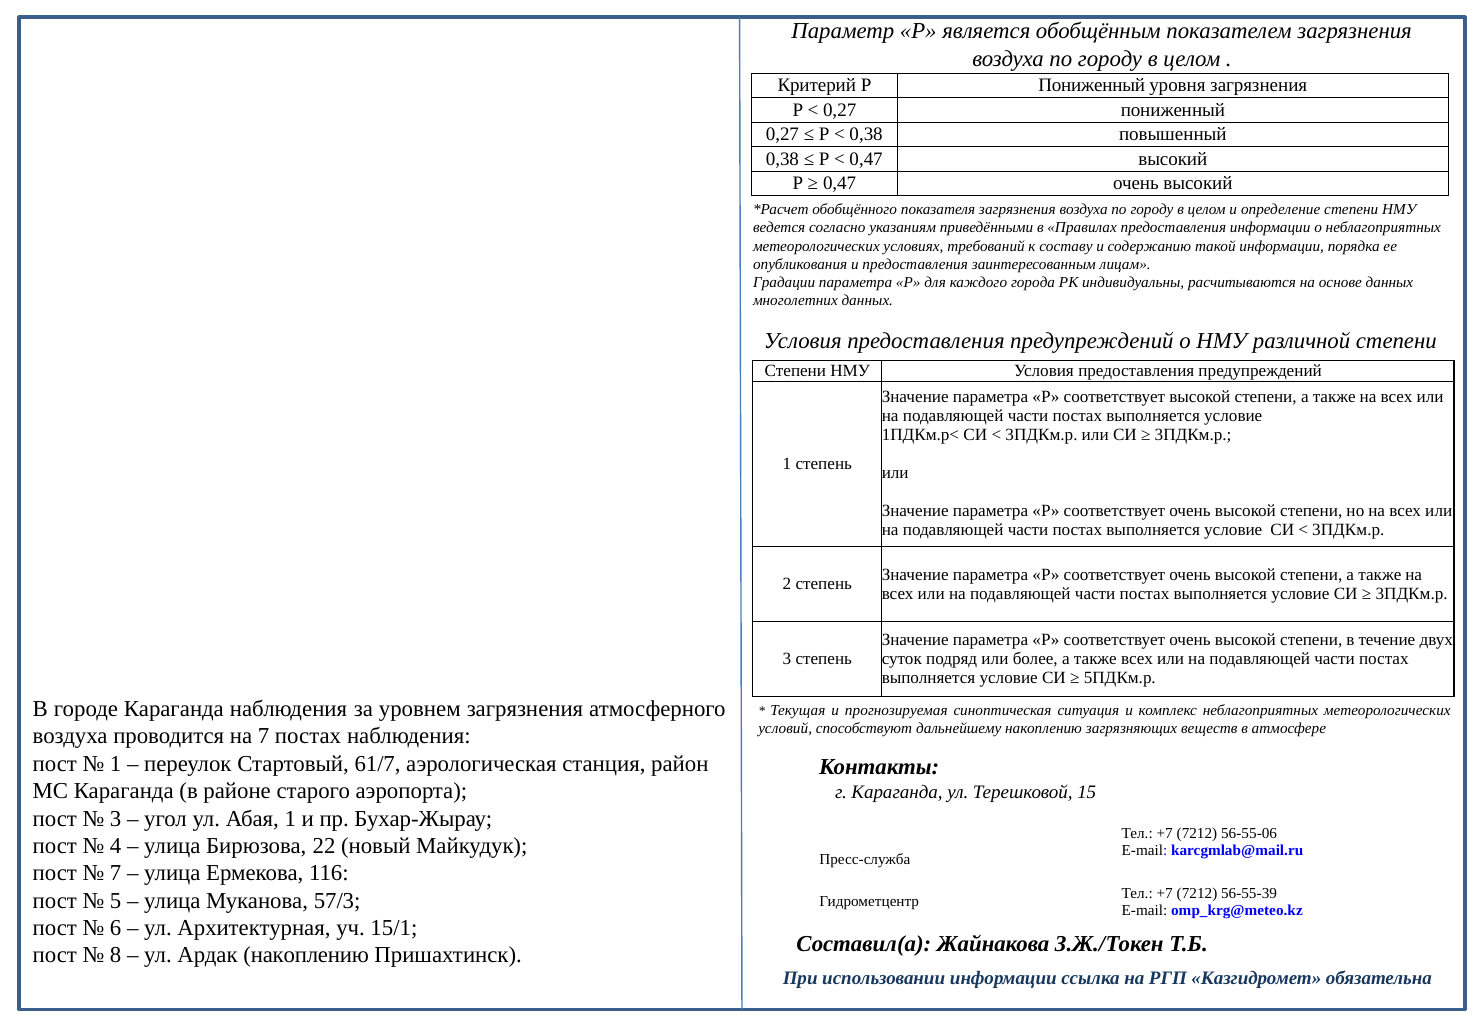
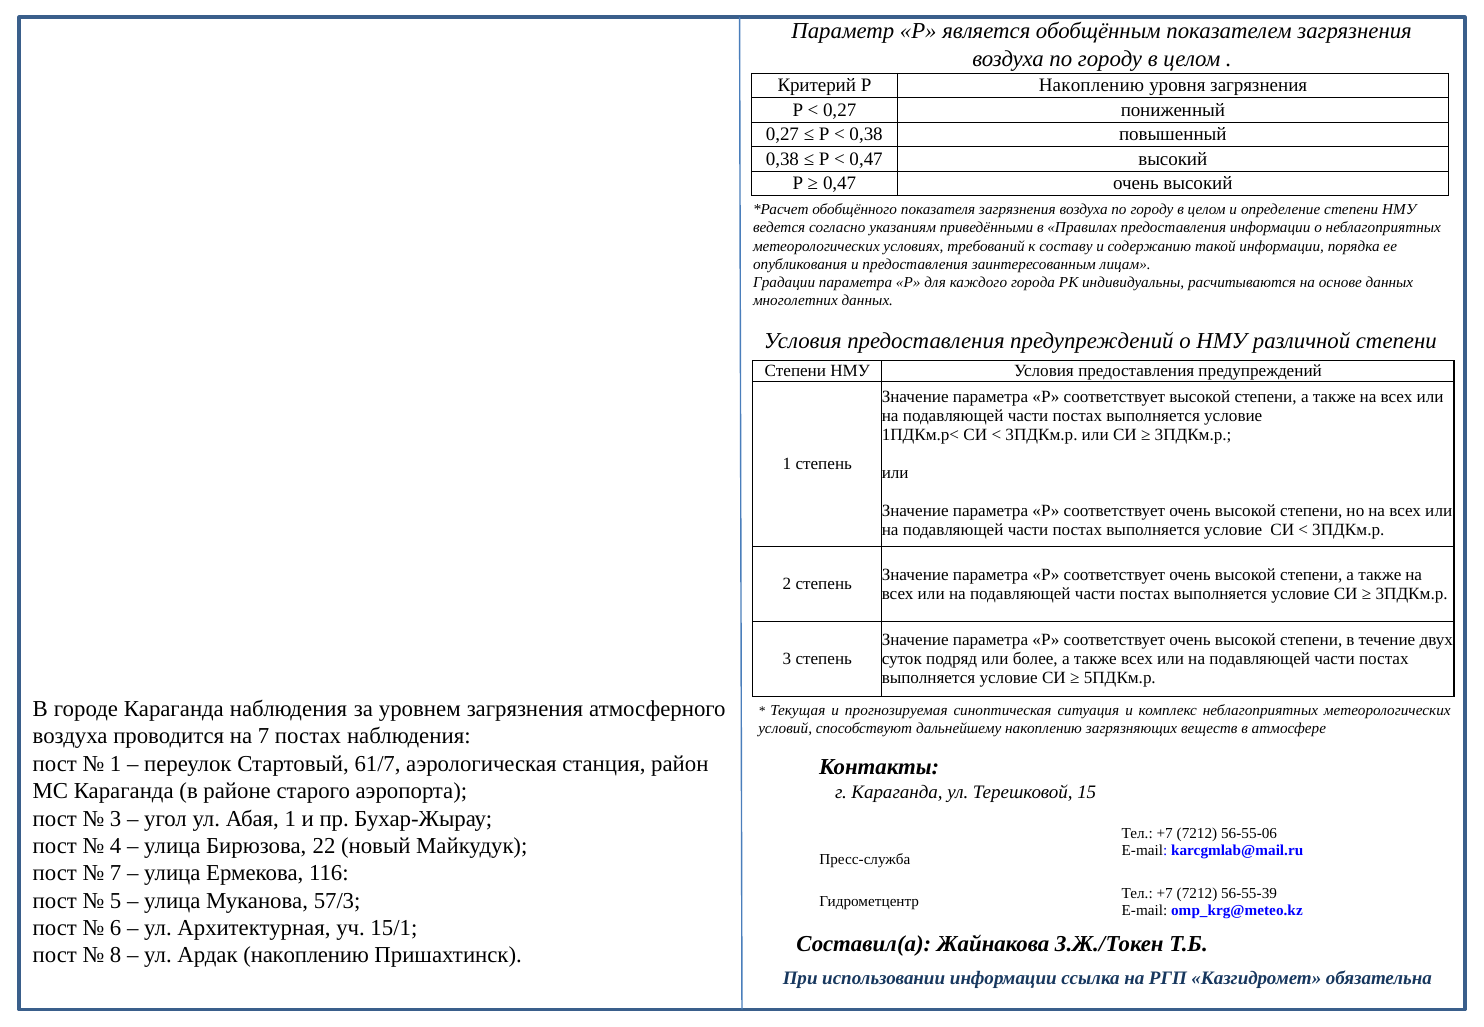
Р Пониженный: Пониженный -> Накоплению
